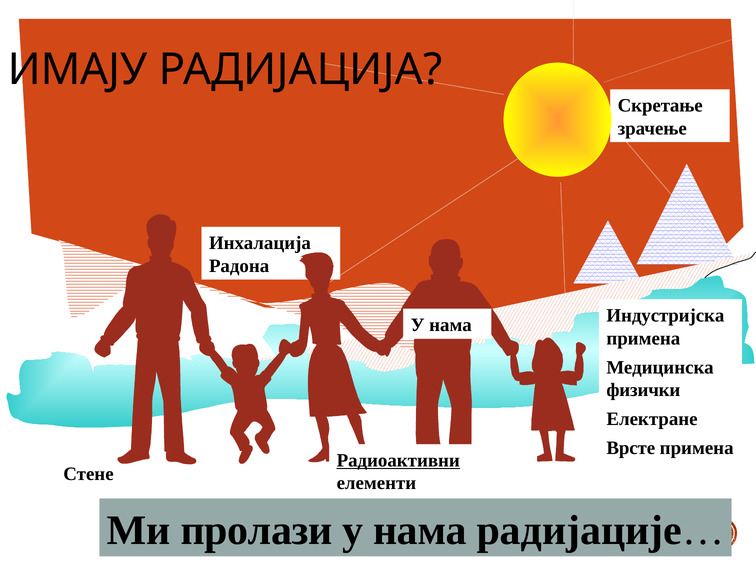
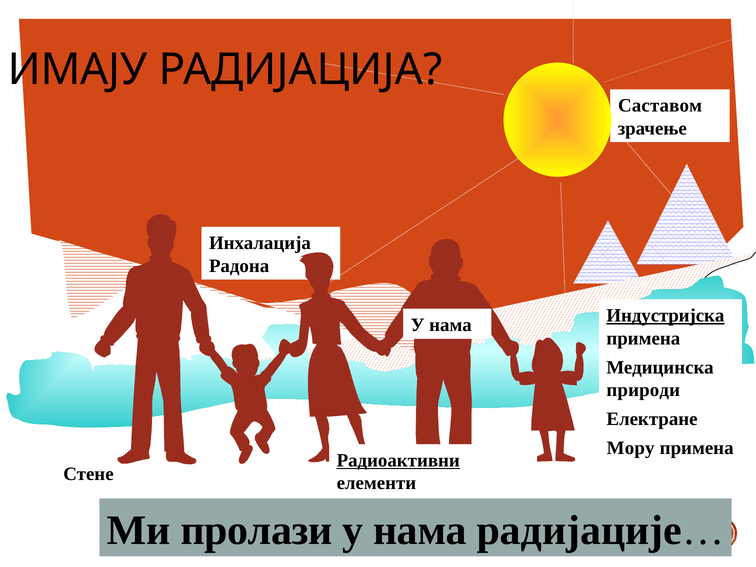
Скретање: Скретање -> Саставом
Индустријска underline: none -> present
физички: физички -> природи
Врсте: Врсте -> Мору
